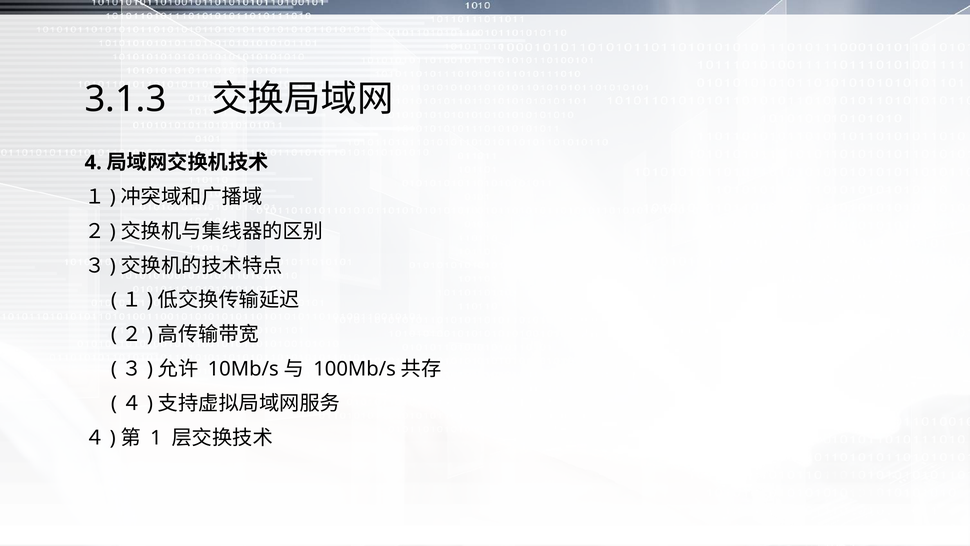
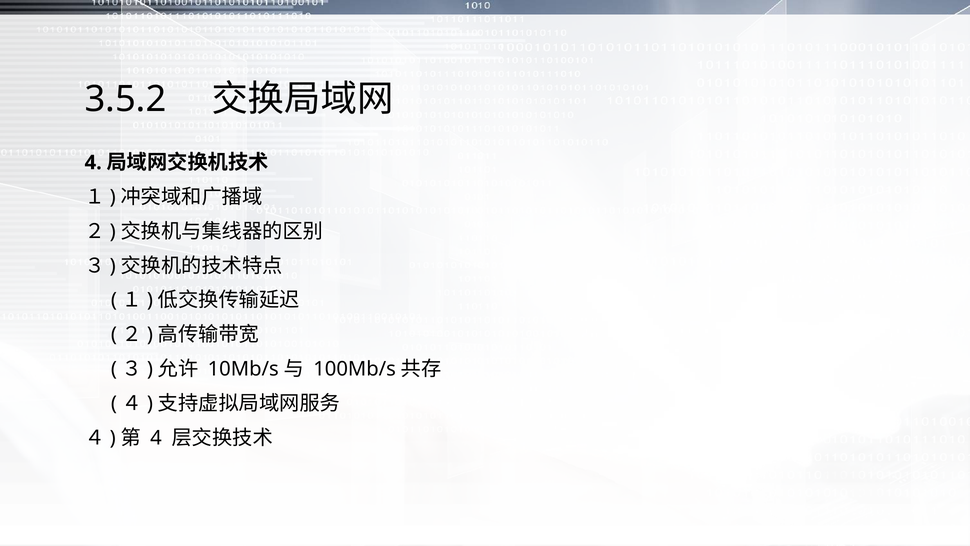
3.1.3: 3.1.3 -> 3.5.2
1 at (156, 438): 1 -> 4
